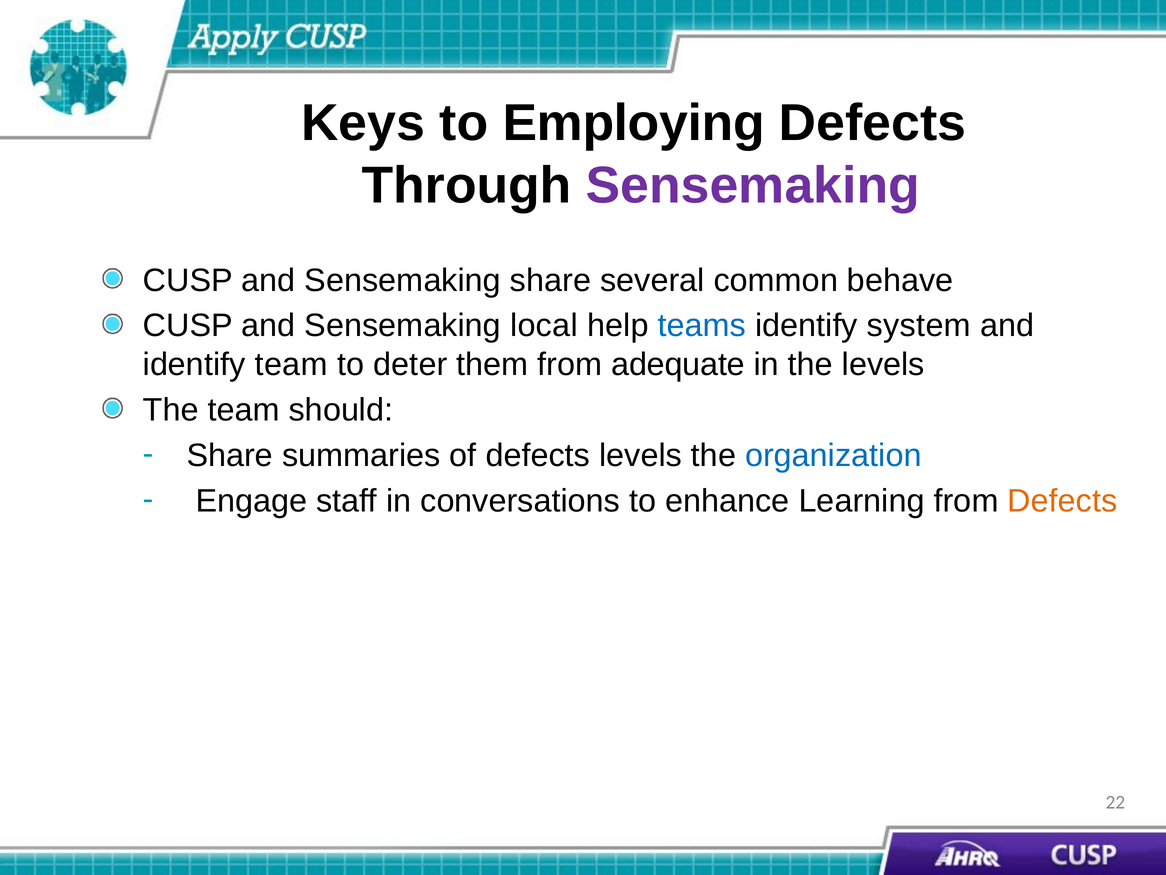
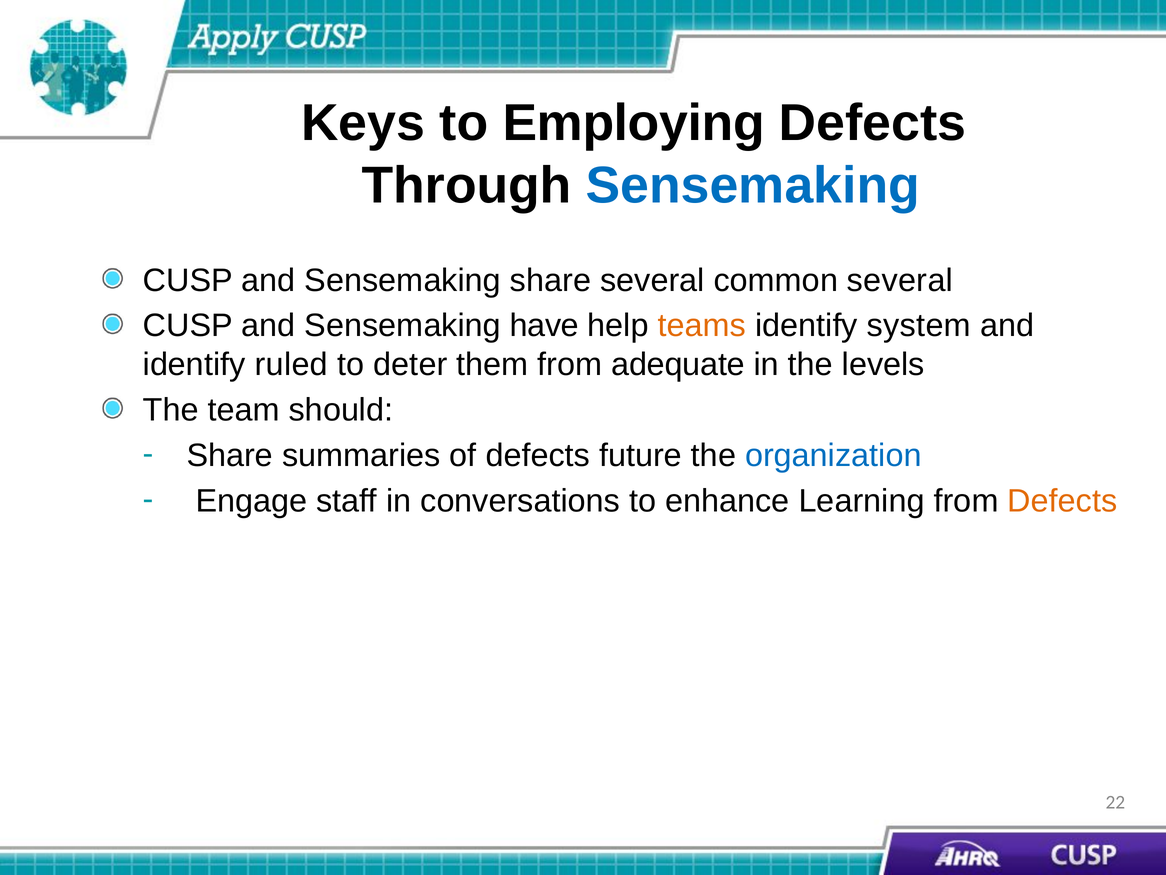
Sensemaking at (753, 185) colour: purple -> blue
common behave: behave -> several
local: local -> have
teams colour: blue -> orange
identify team: team -> ruled
defects levels: levels -> future
